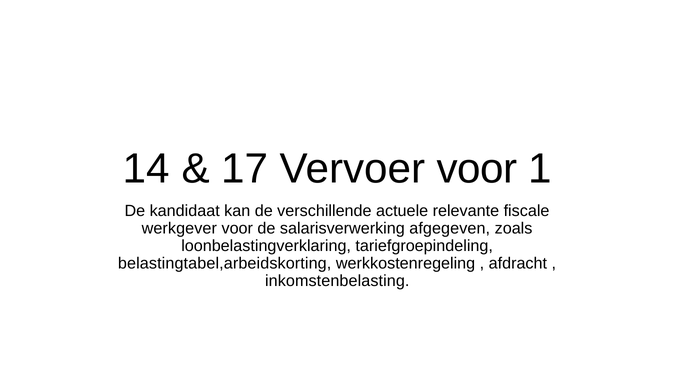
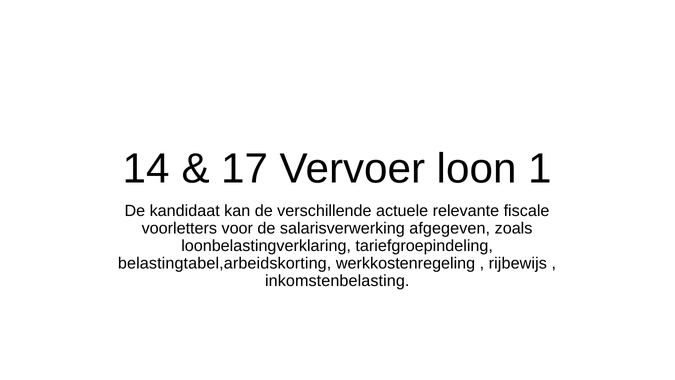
Vervoer voor: voor -> loon
werkgever: werkgever -> voorletters
afdracht: afdracht -> rijbewijs
